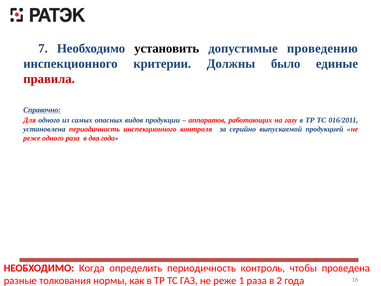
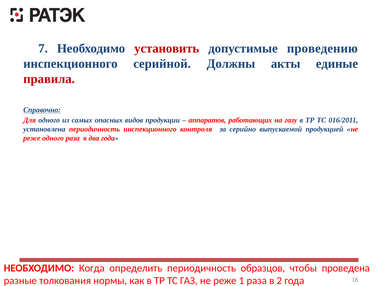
установить colour: black -> red
критерии: критерии -> серийной
было: было -> акты
контроль: контроль -> образцов
